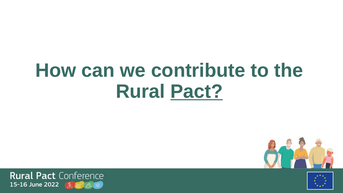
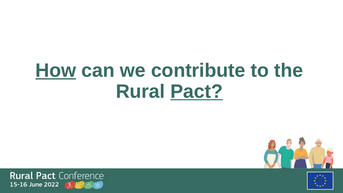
How underline: none -> present
